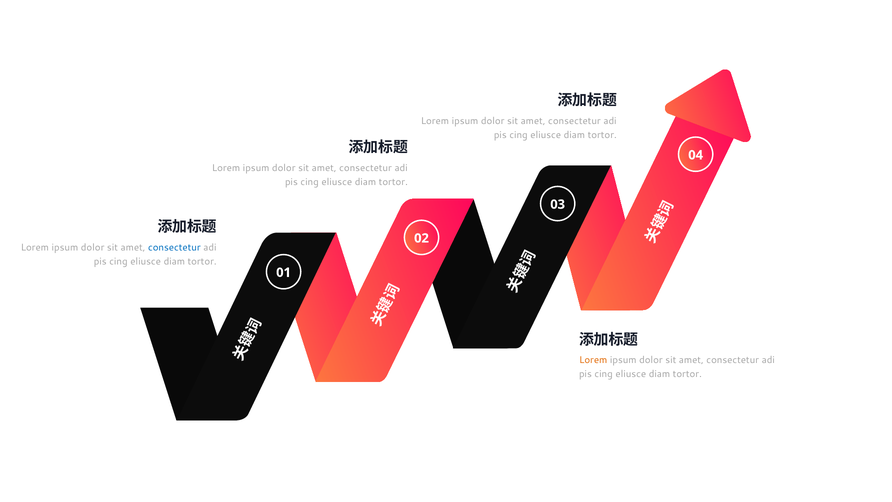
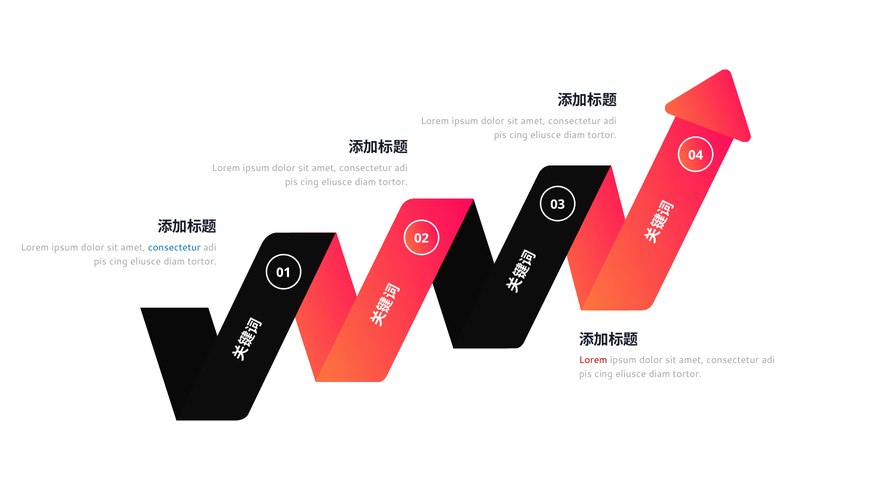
Lorem at (593, 360) colour: orange -> red
